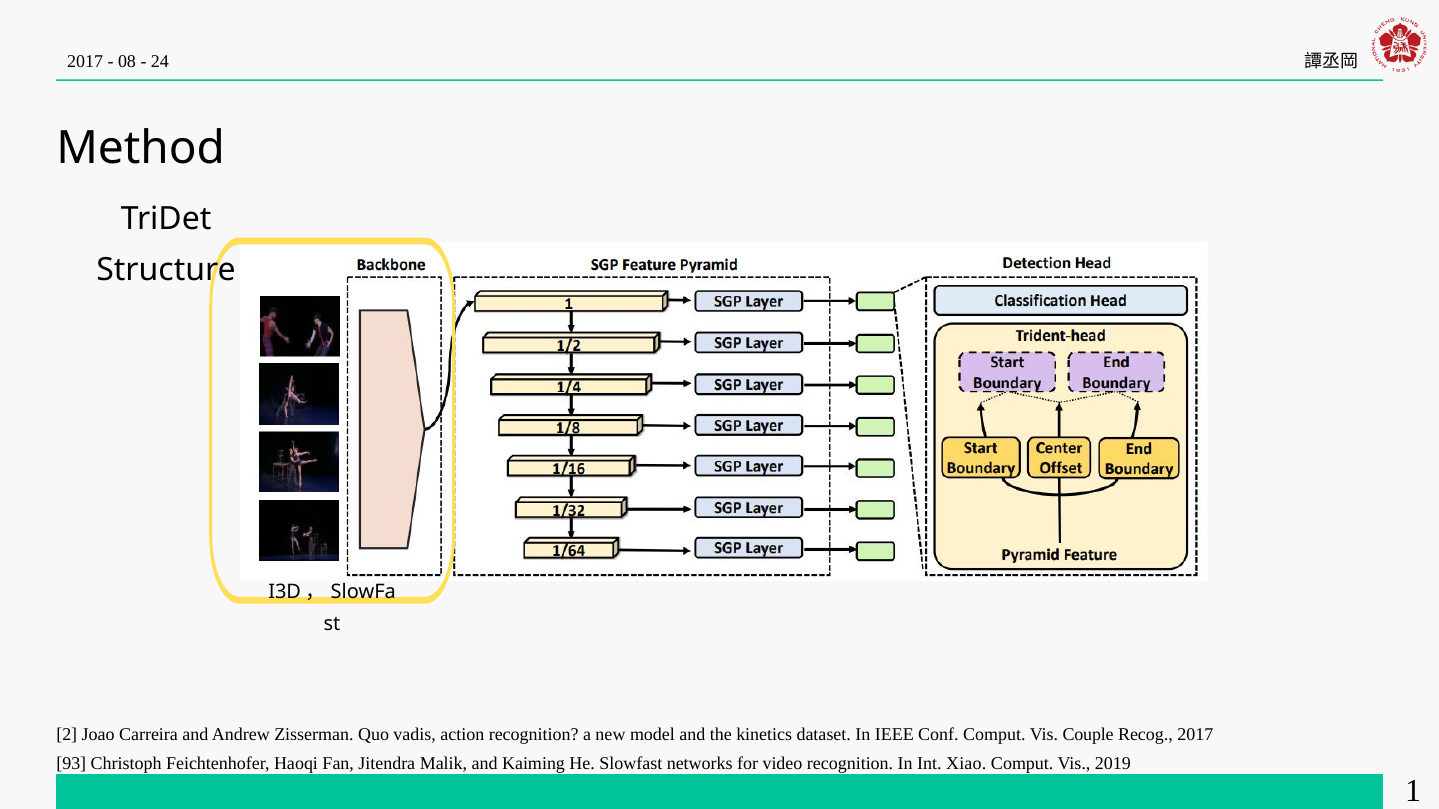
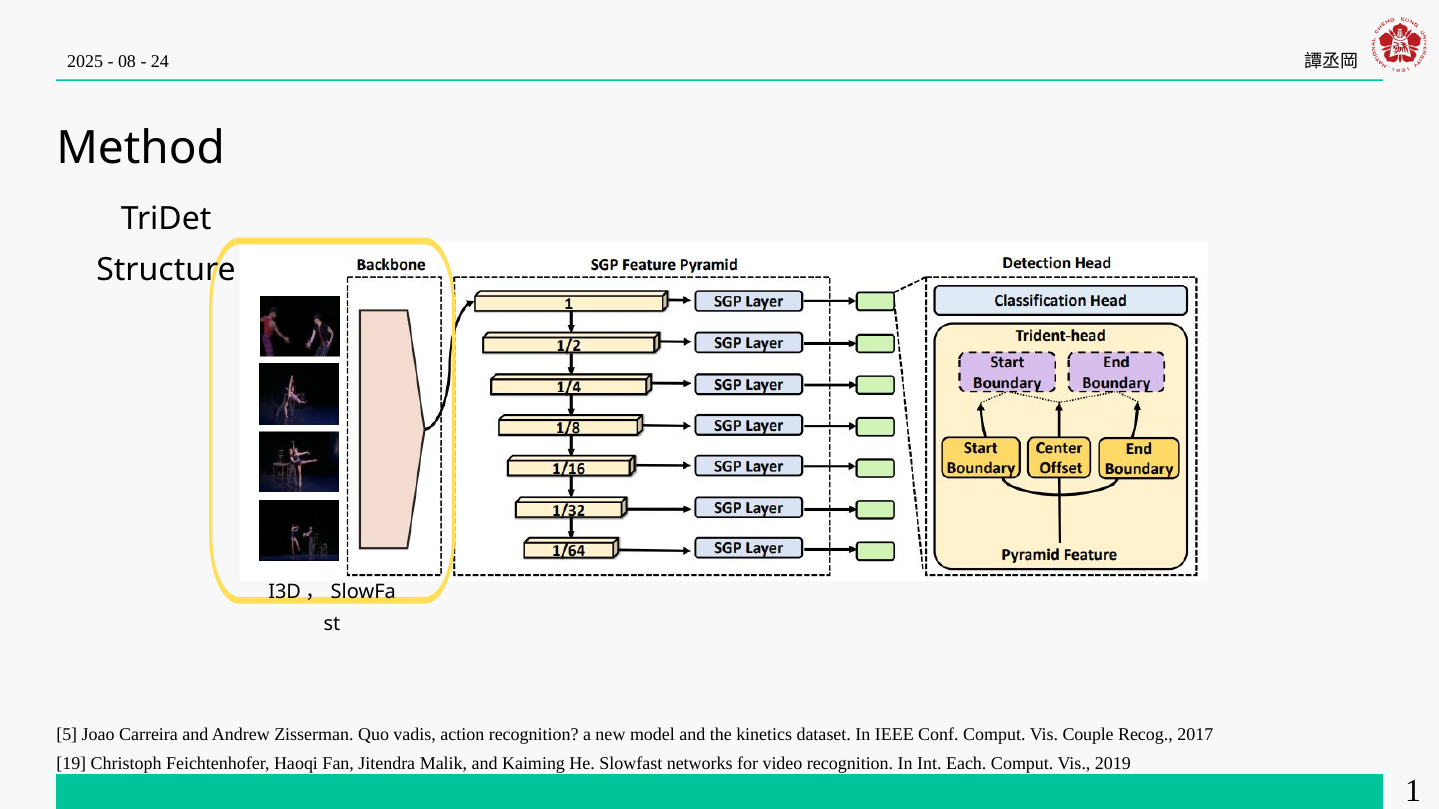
2017 at (85, 62): 2017 -> 2025
2: 2 -> 5
93: 93 -> 19
Xiao: Xiao -> Each
